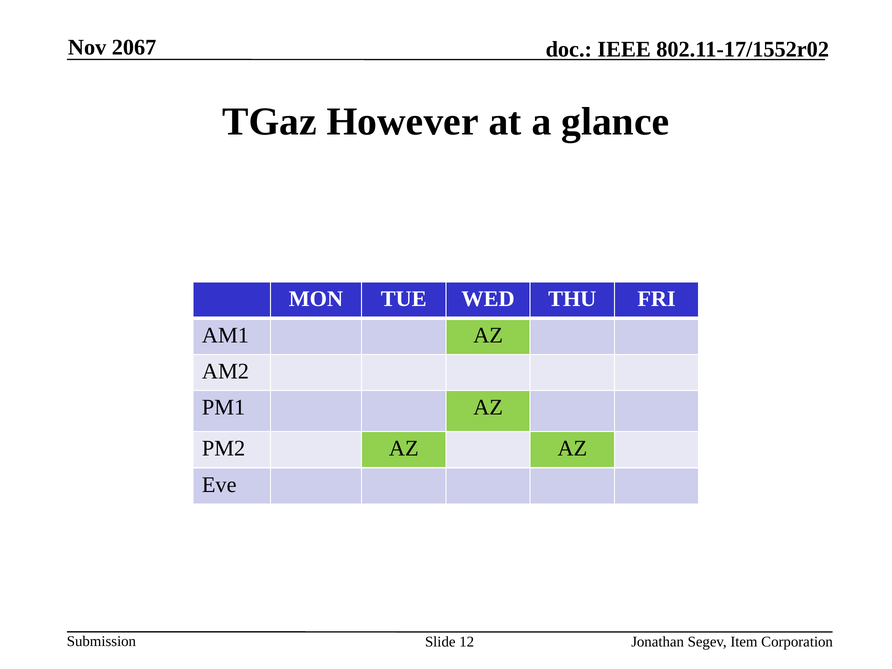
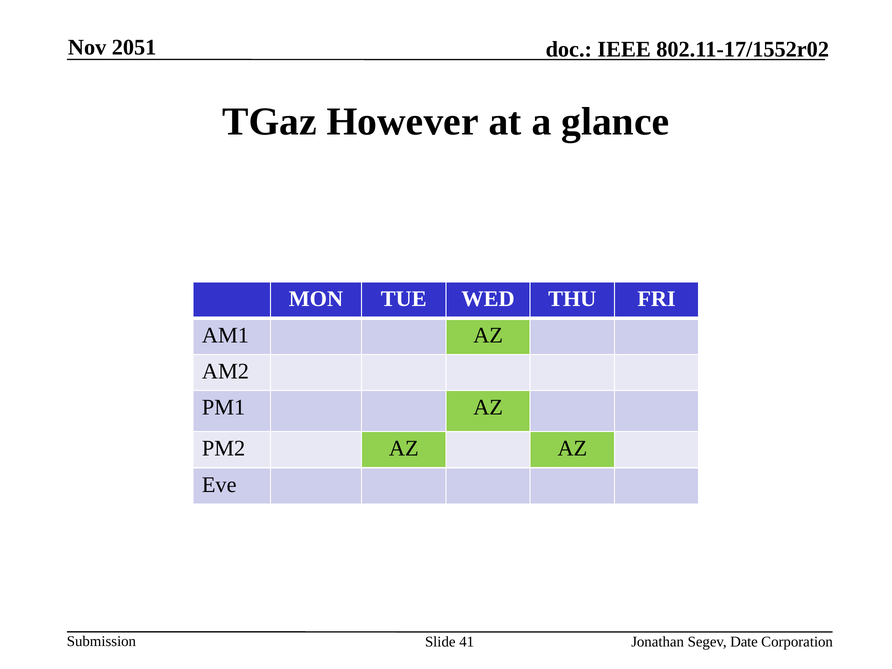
2067: 2067 -> 2051
12: 12 -> 41
Item: Item -> Date
